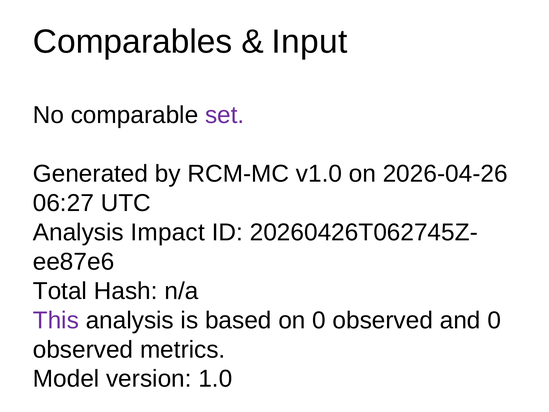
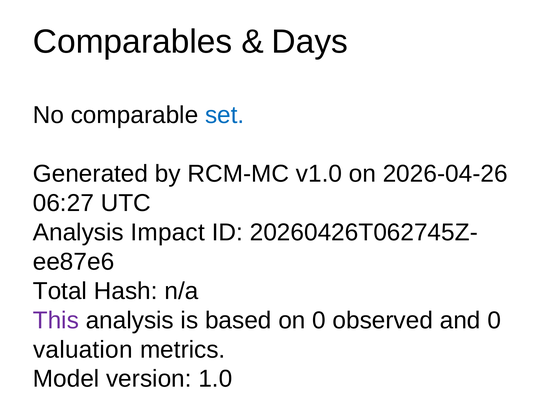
Input: Input -> Days
set colour: purple -> blue
observed at (83, 349): observed -> valuation
